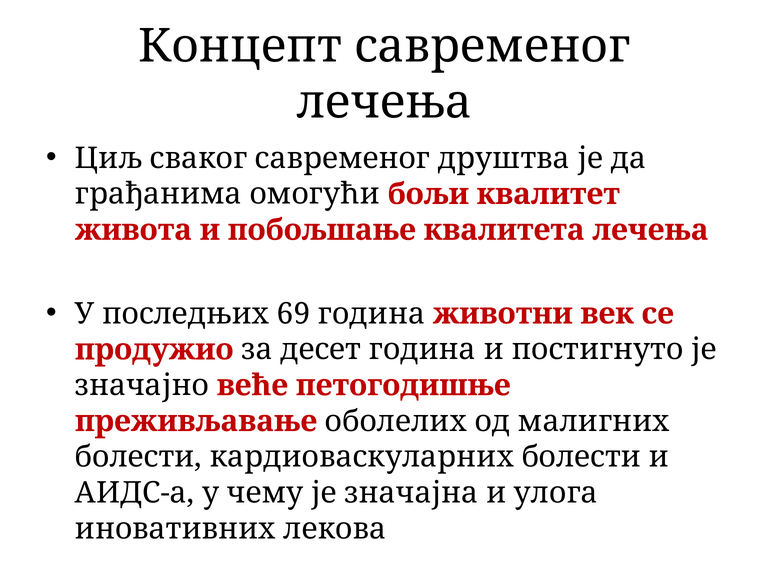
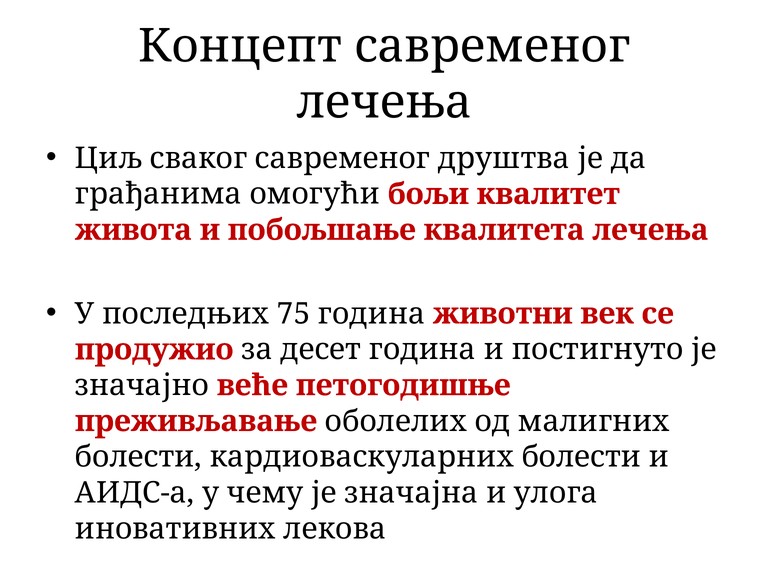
69: 69 -> 75
